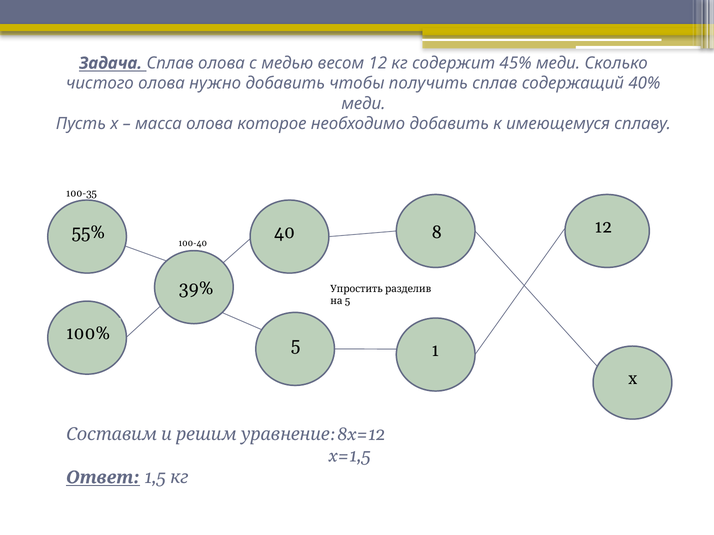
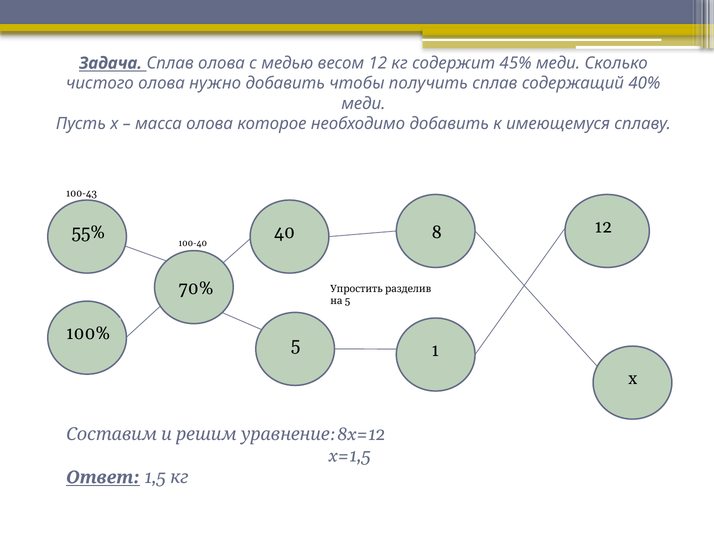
100-35: 100-35 -> 100-43
39%: 39% -> 70%
